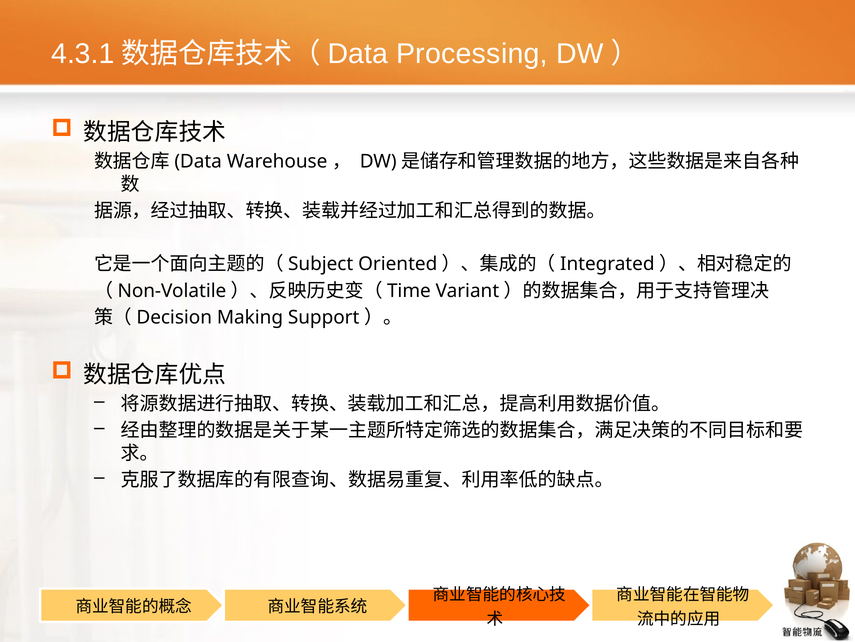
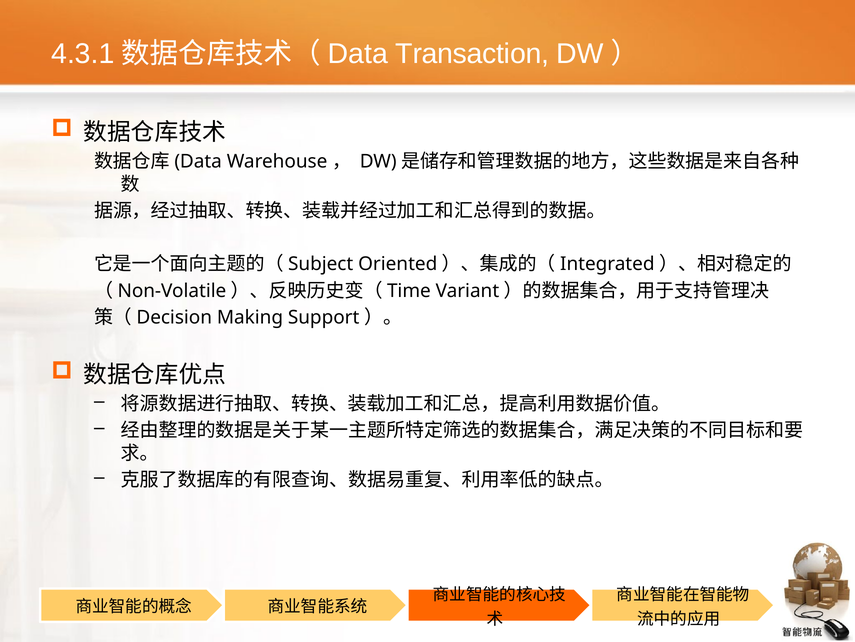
Processing: Processing -> Transaction
